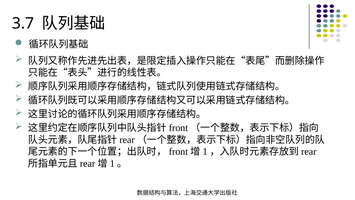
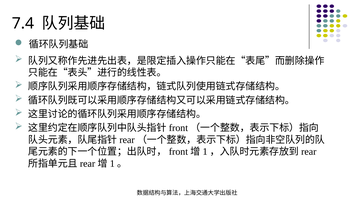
3.7: 3.7 -> 7.4
